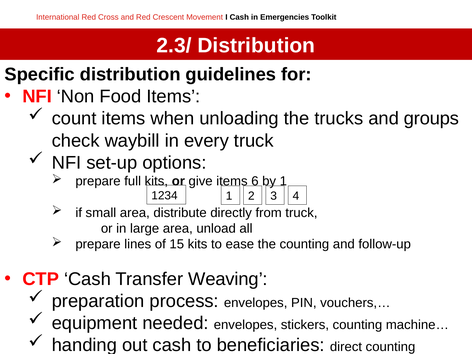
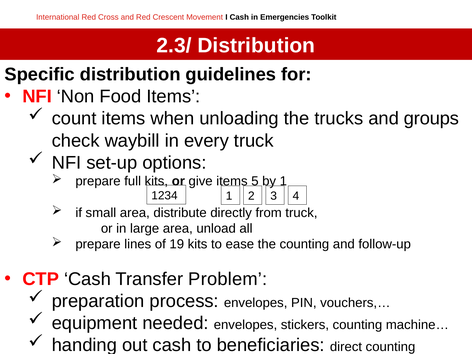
6: 6 -> 5
15: 15 -> 19
Weaving: Weaving -> Problem
